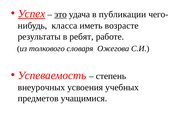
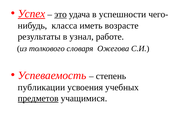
публикации: публикации -> успешности
ребят: ребят -> узнал
внеурочных: внеурочных -> публикации
предметов underline: none -> present
